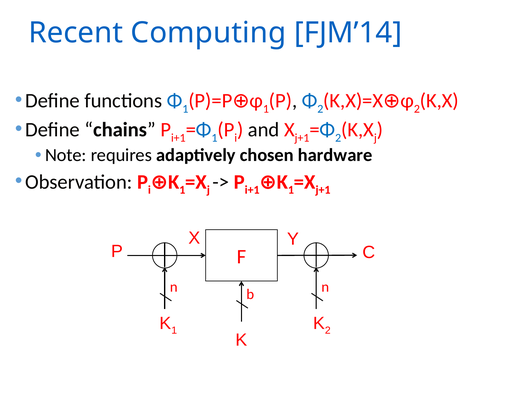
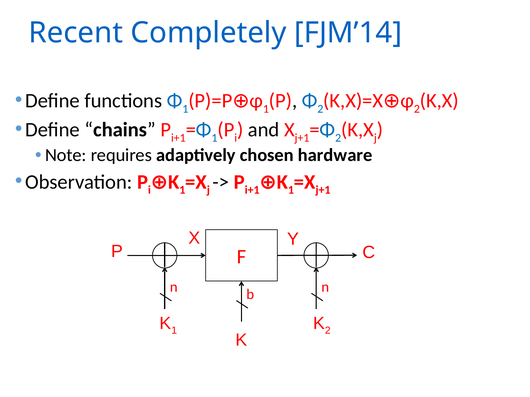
Computing: Computing -> Completely
